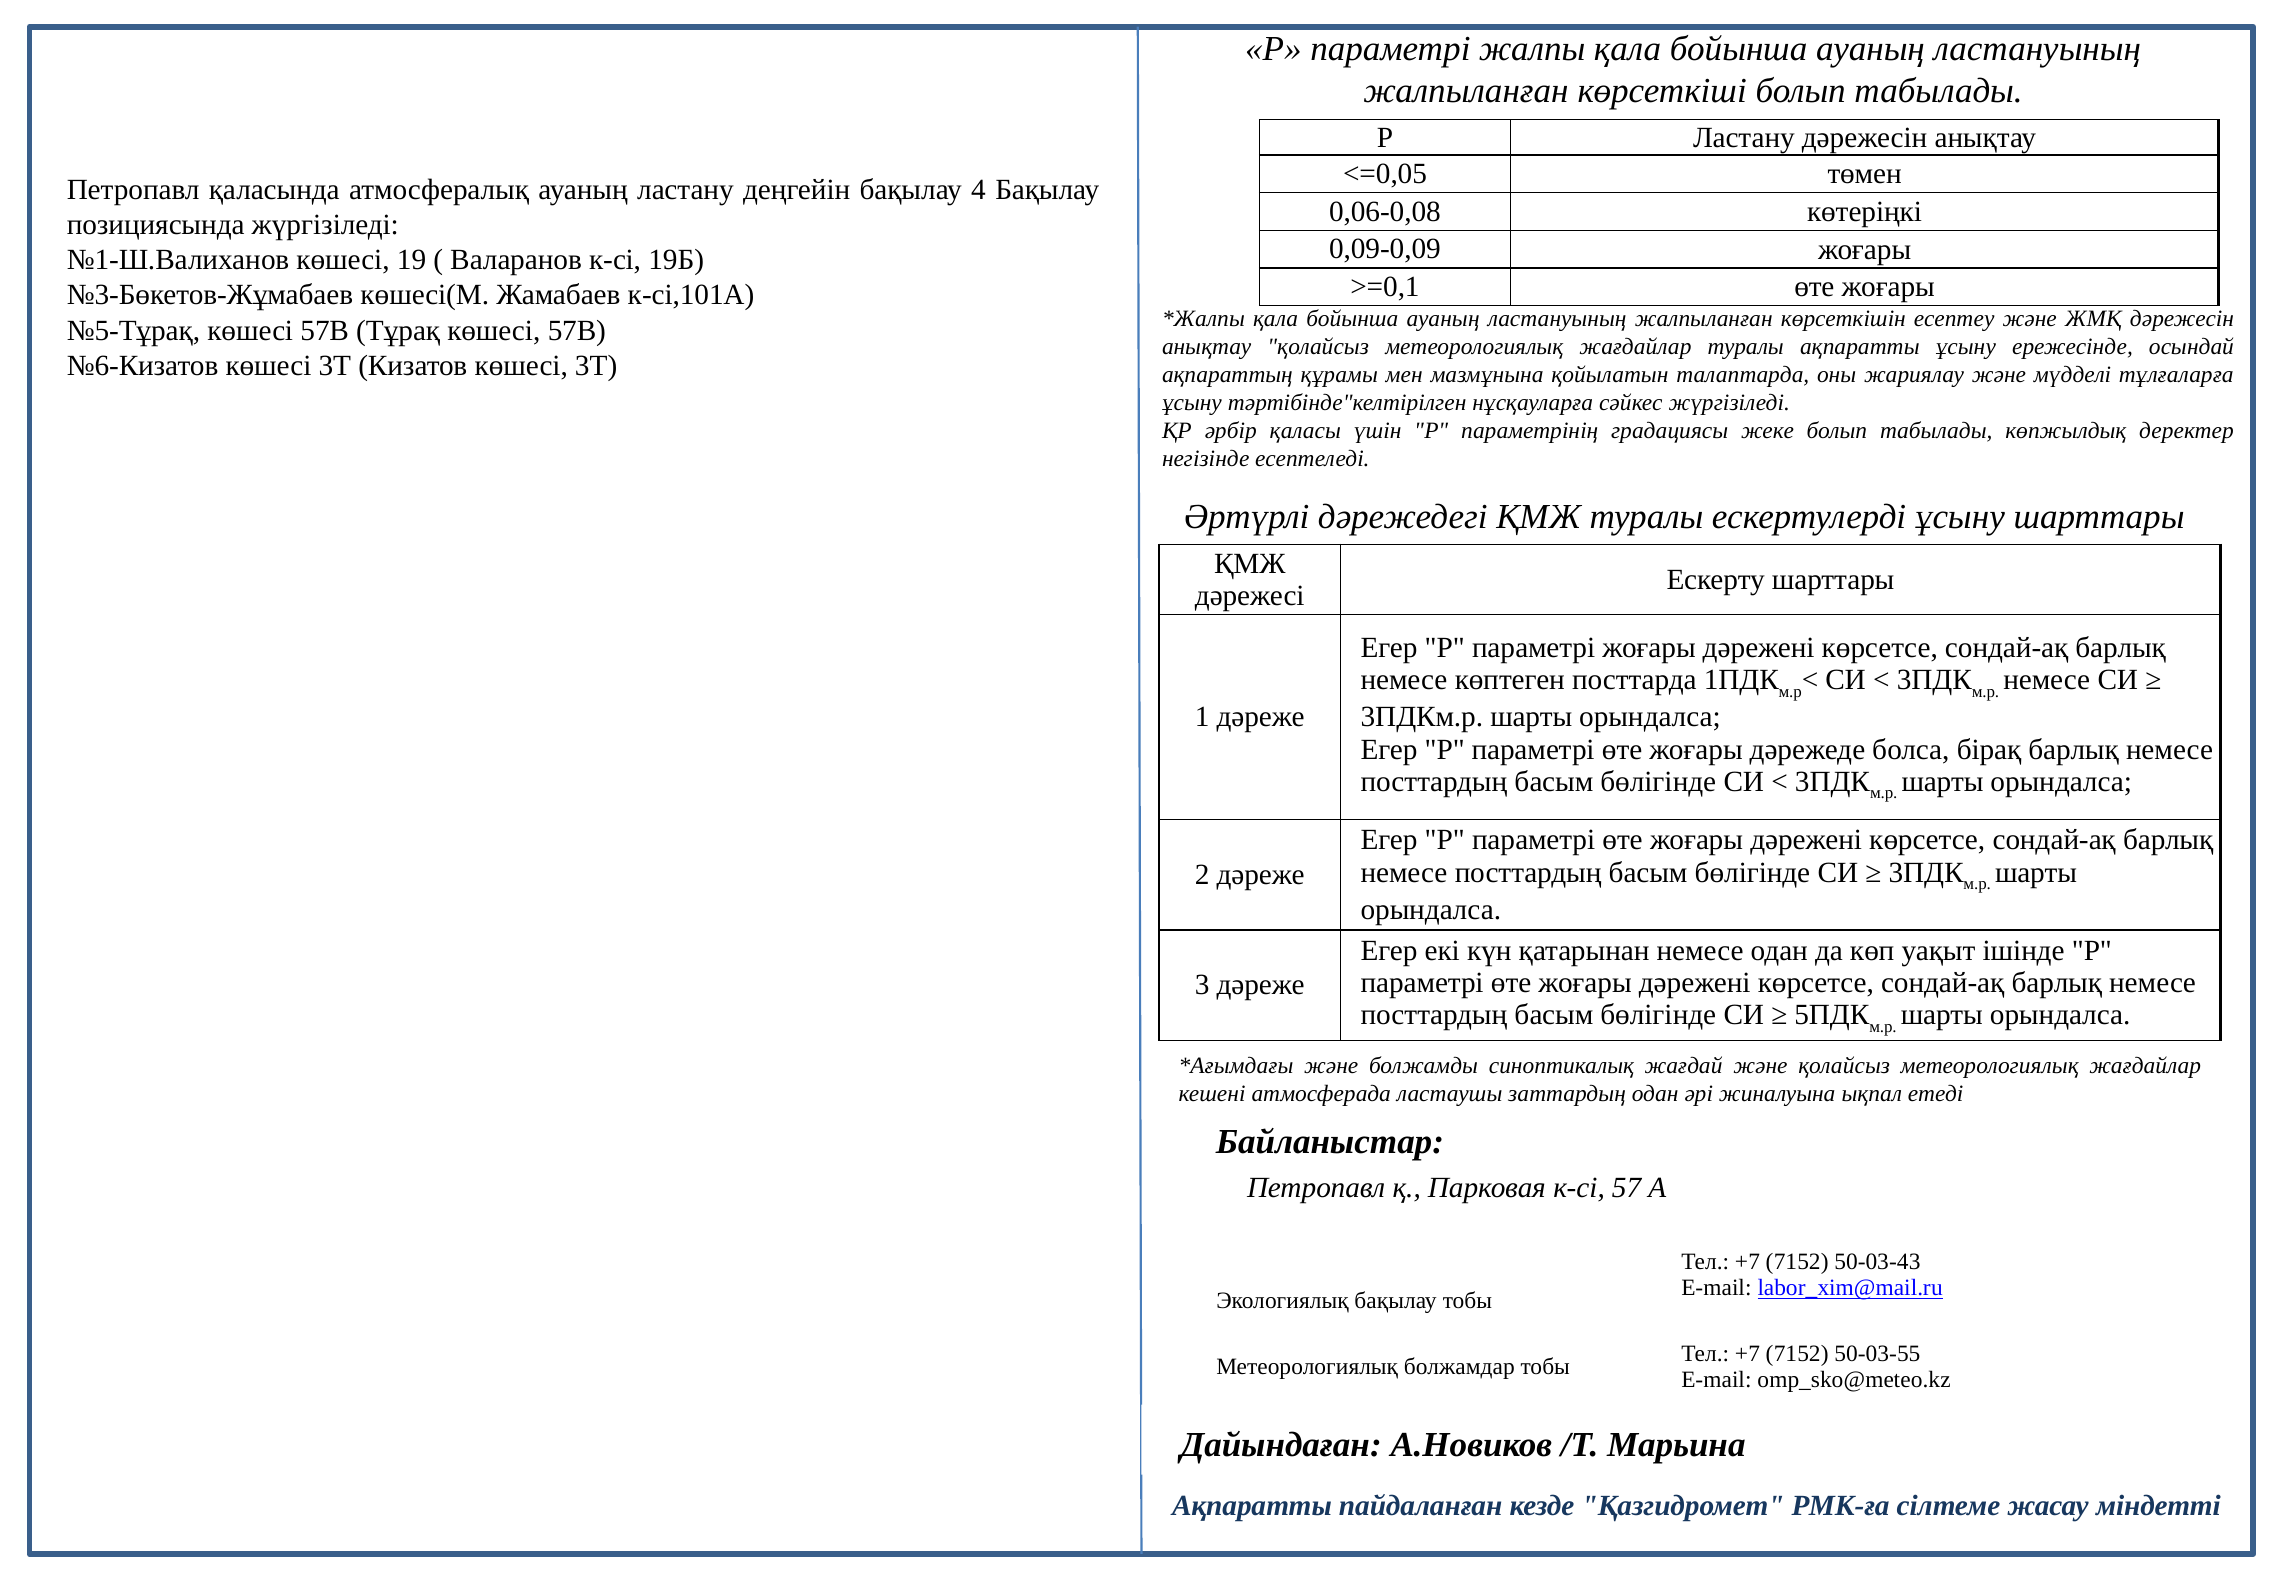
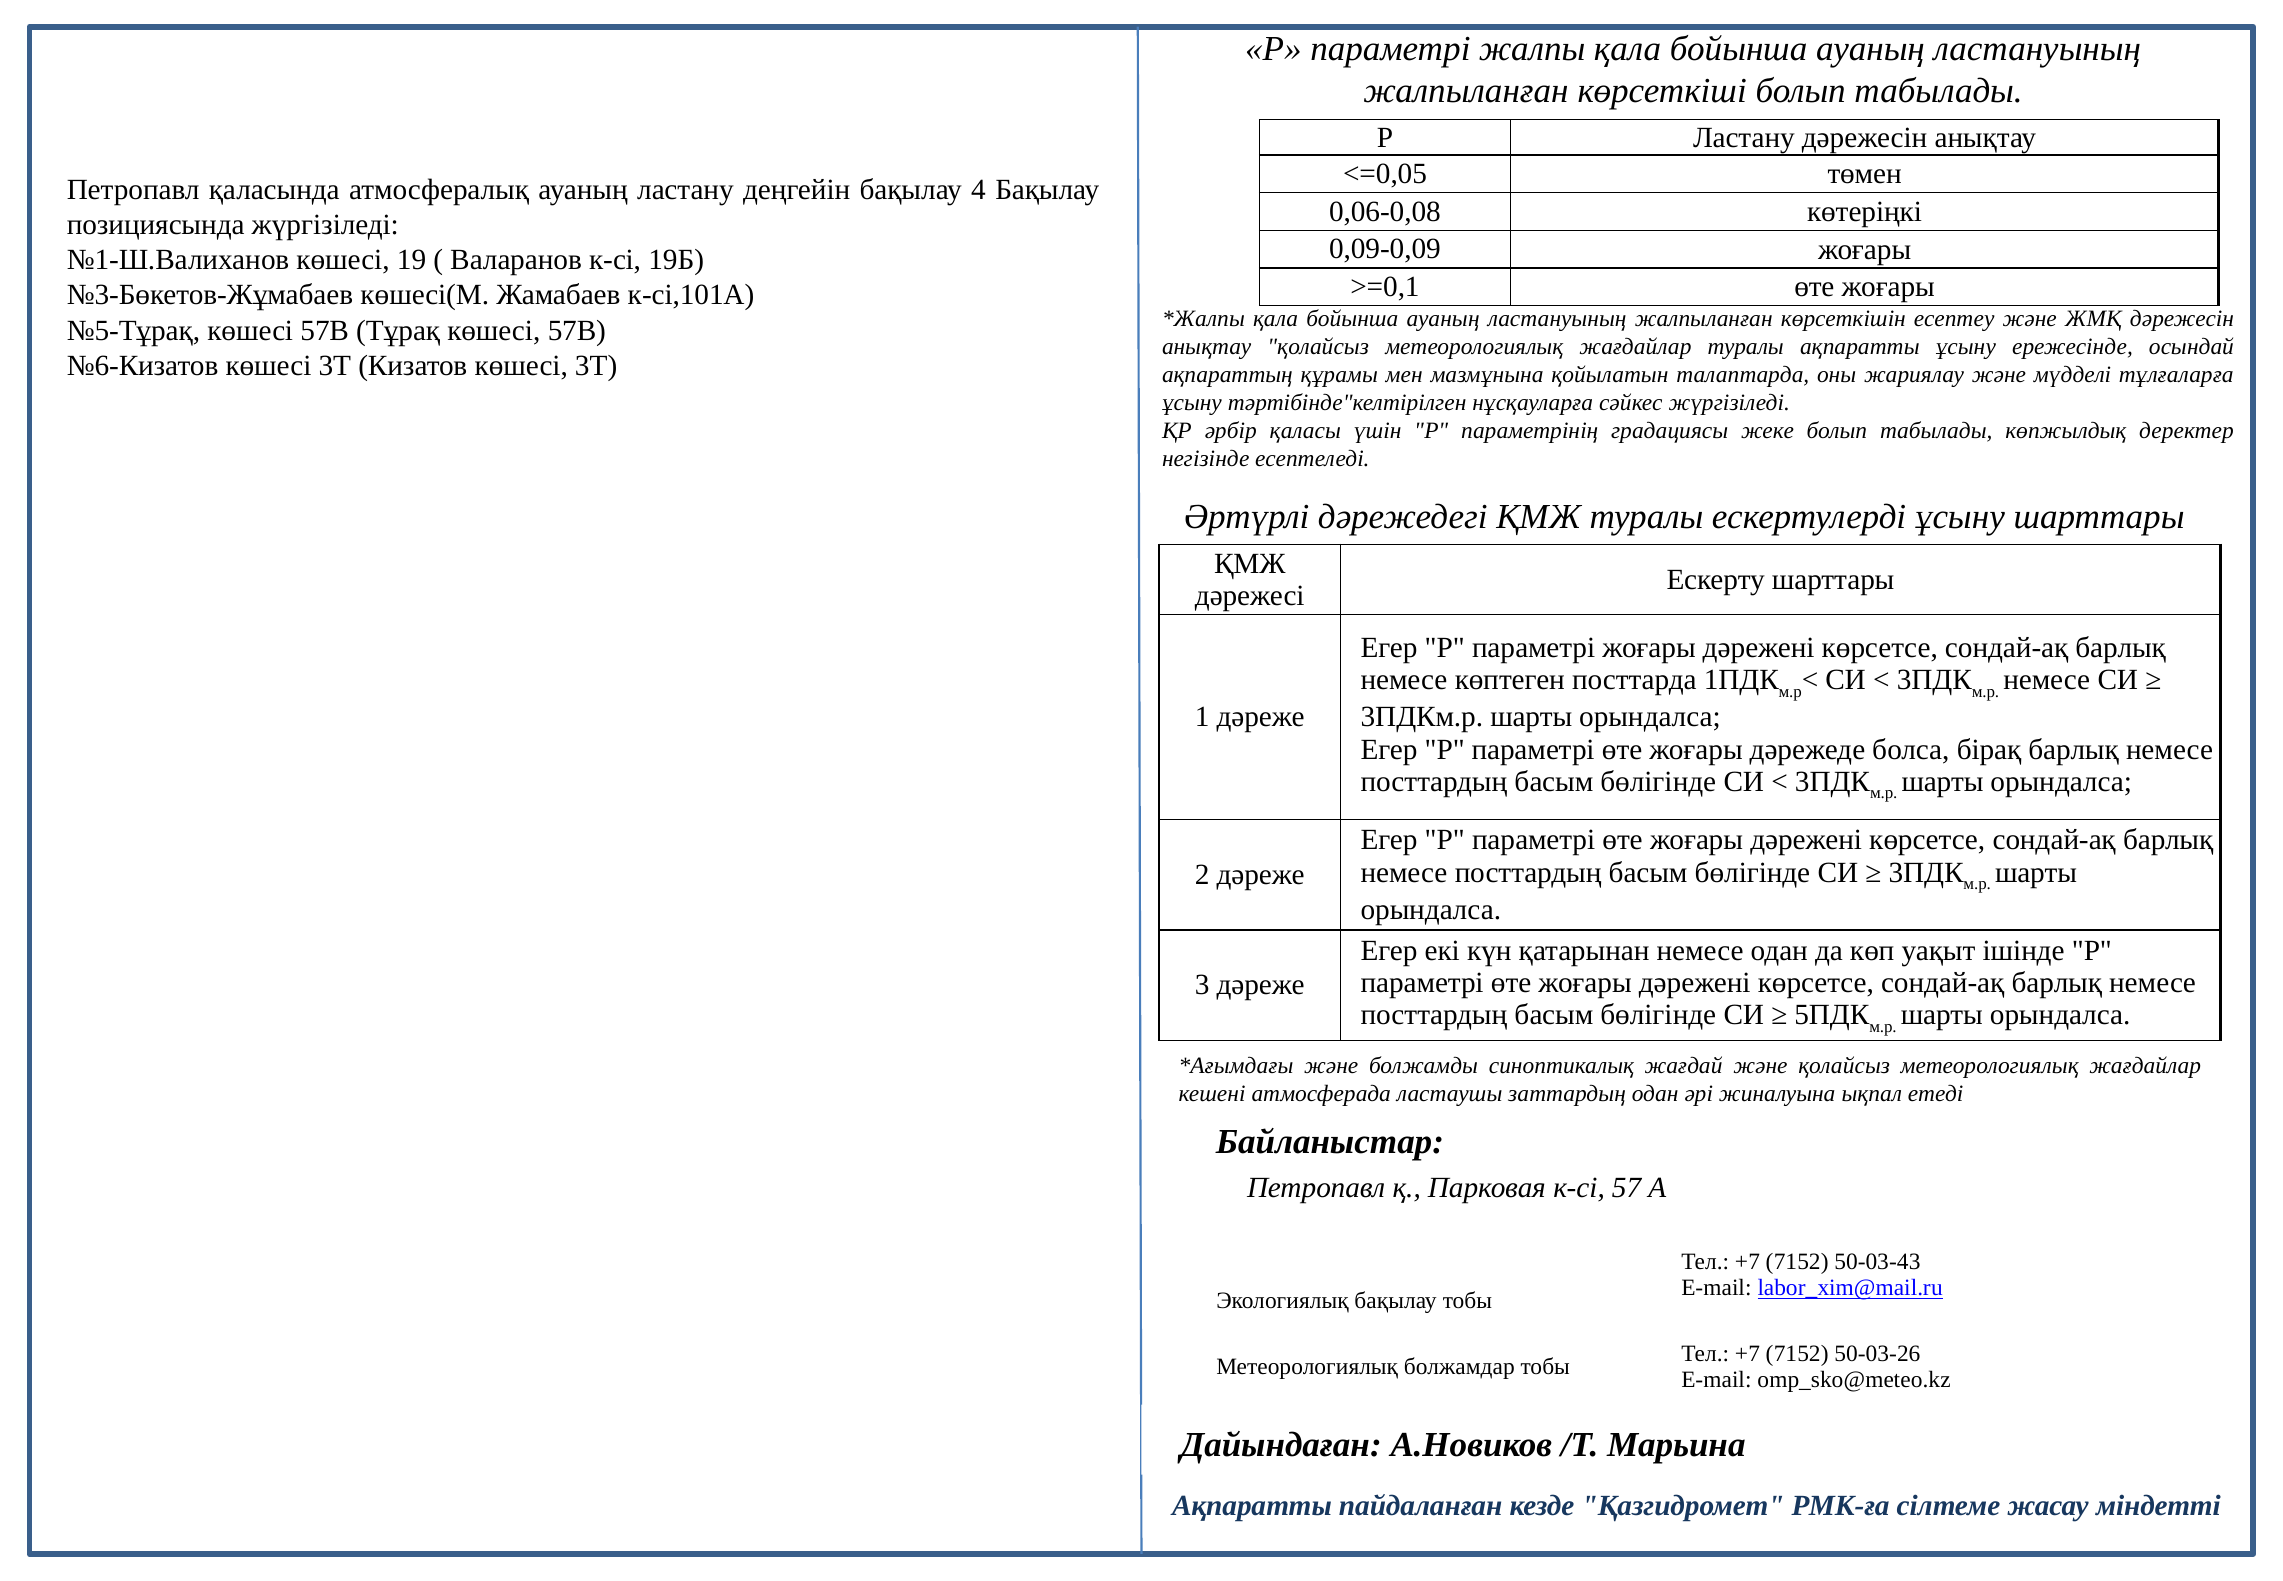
50-03-55: 50-03-55 -> 50-03-26
